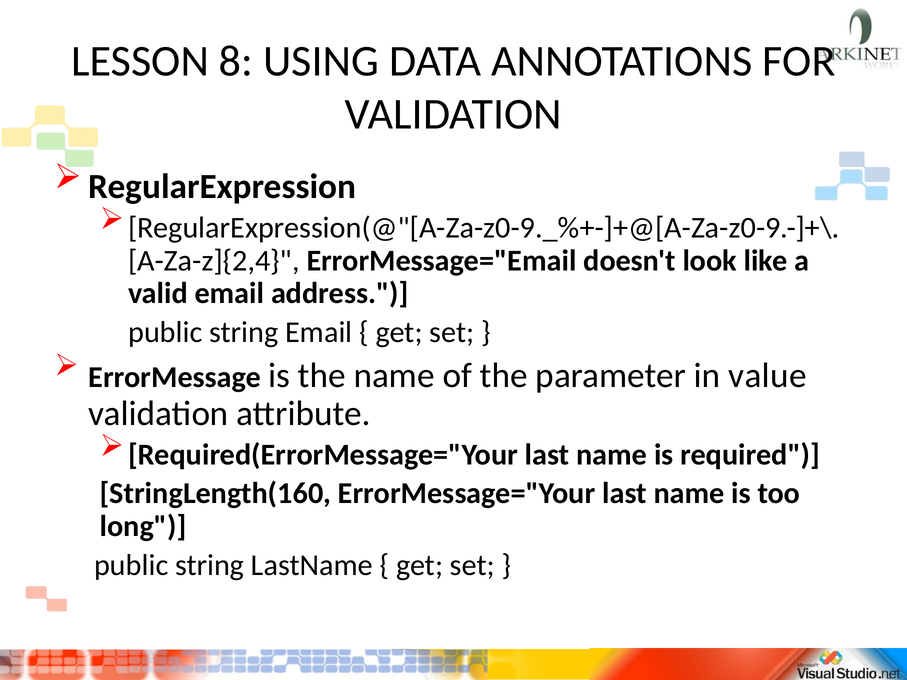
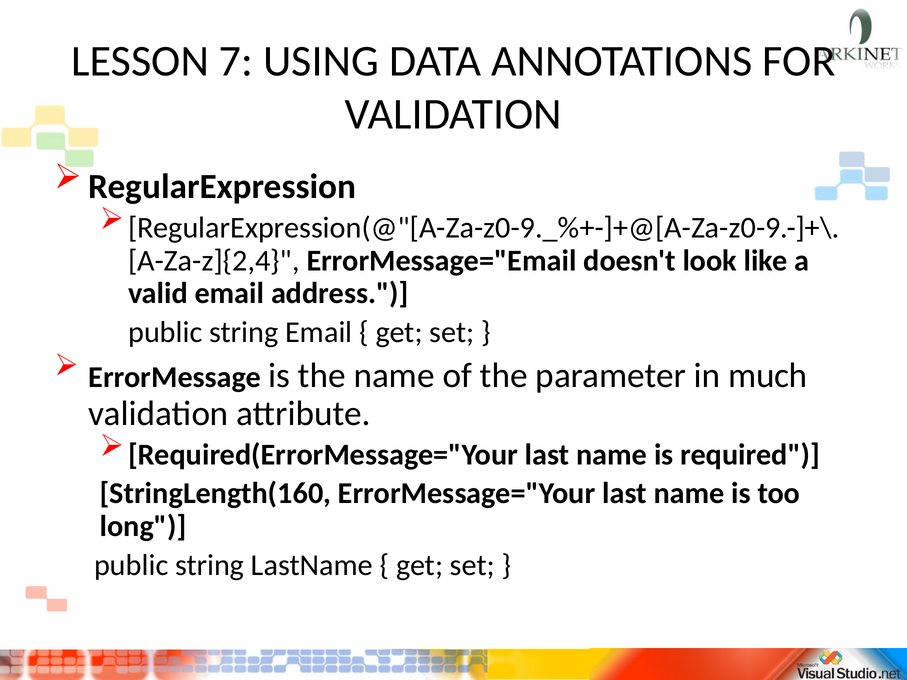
8: 8 -> 7
value: value -> much
